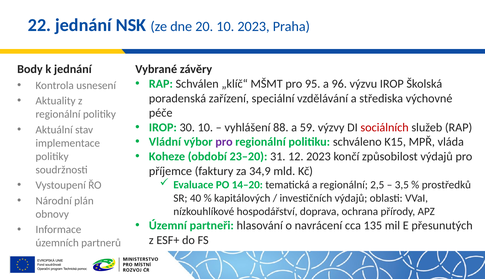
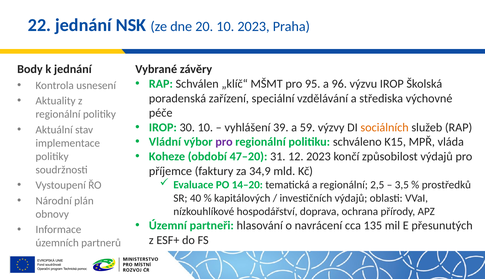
88: 88 -> 39
sociálních colour: red -> orange
23–20: 23–20 -> 47–20
